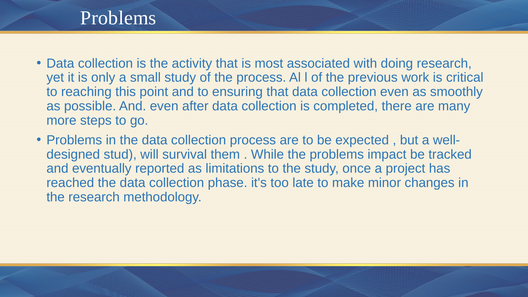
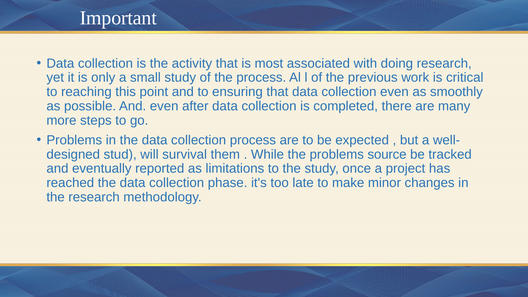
Problems at (118, 18): Problems -> Important
impact: impact -> source
